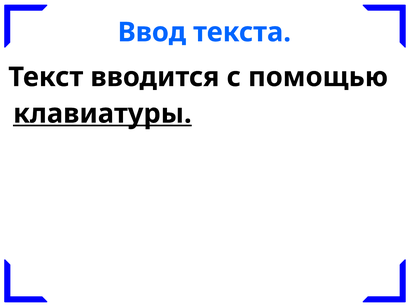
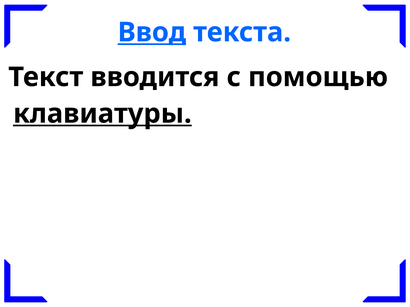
Ввод underline: none -> present
